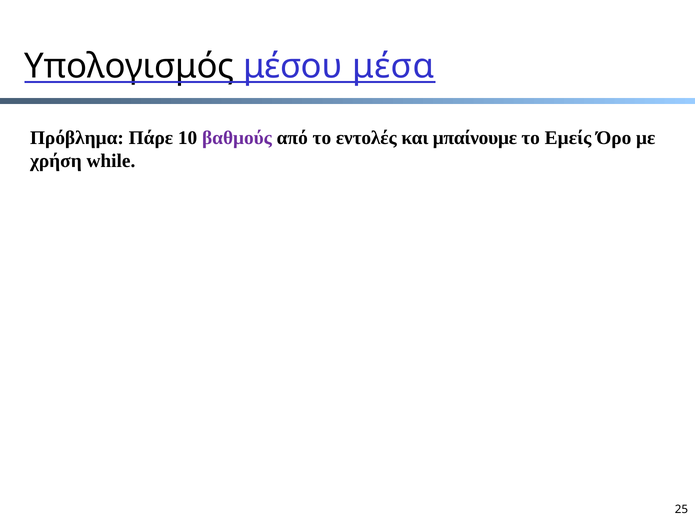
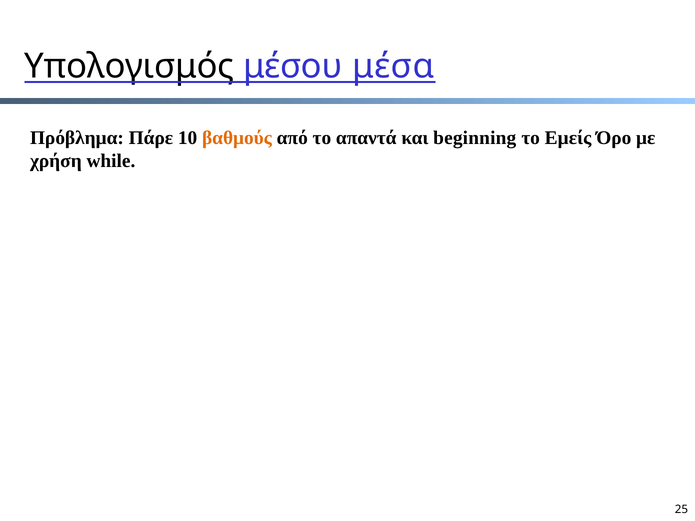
βαθμούς colour: purple -> orange
εντολές: εντολές -> απαντά
μπαίνουμε: μπαίνουμε -> beginning
